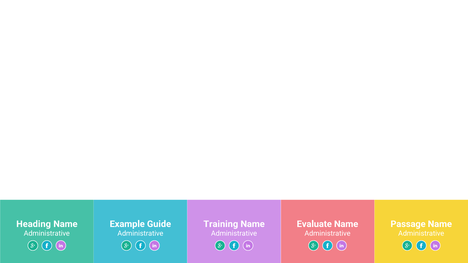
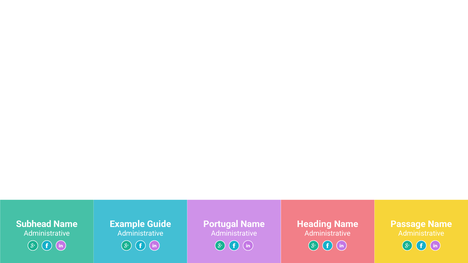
Heading: Heading -> Subhead
Training: Training -> Portugal
Evaluate: Evaluate -> Heading
